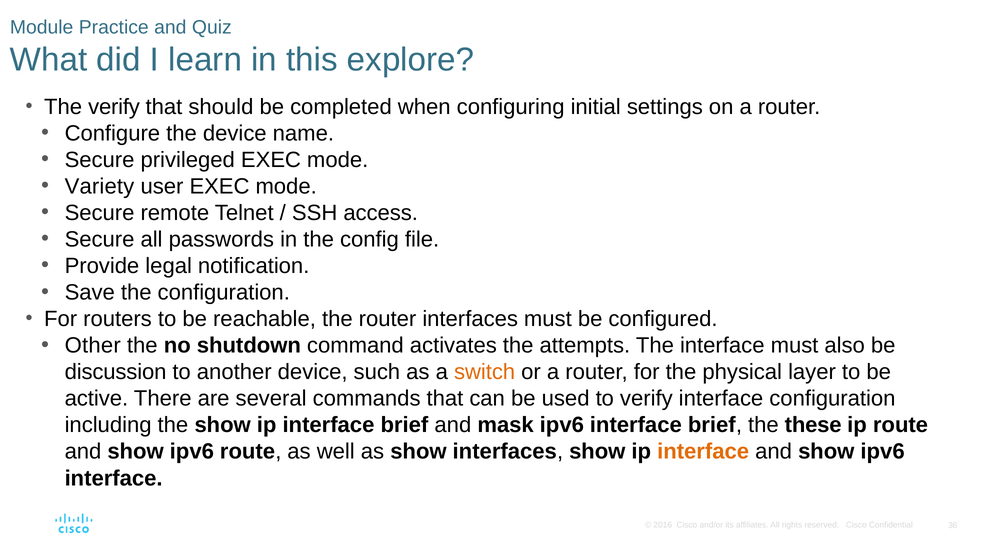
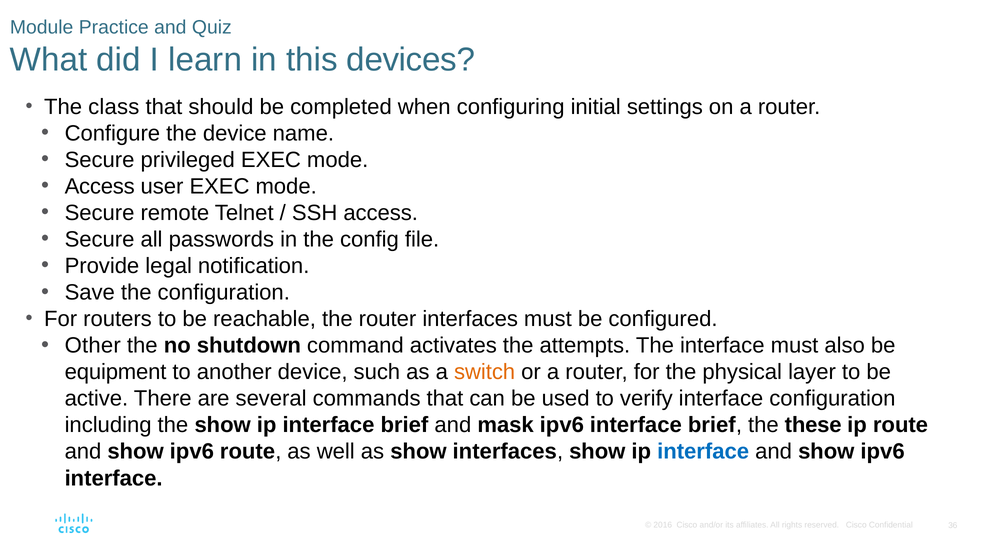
explore: explore -> devices
The verify: verify -> class
Variety at (99, 186): Variety -> Access
discussion: discussion -> equipment
interface at (703, 451) colour: orange -> blue
